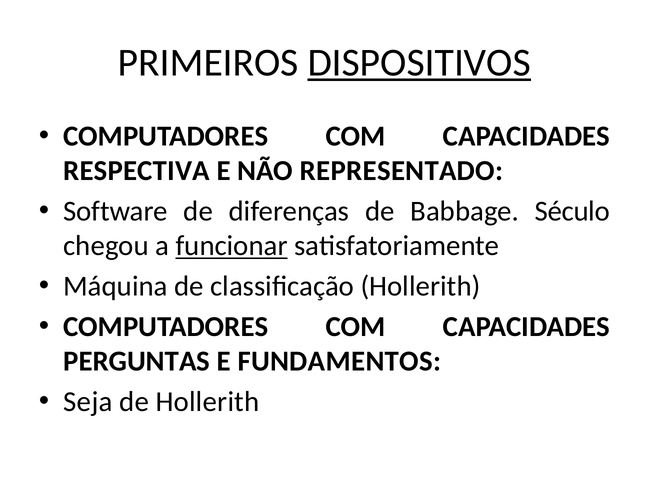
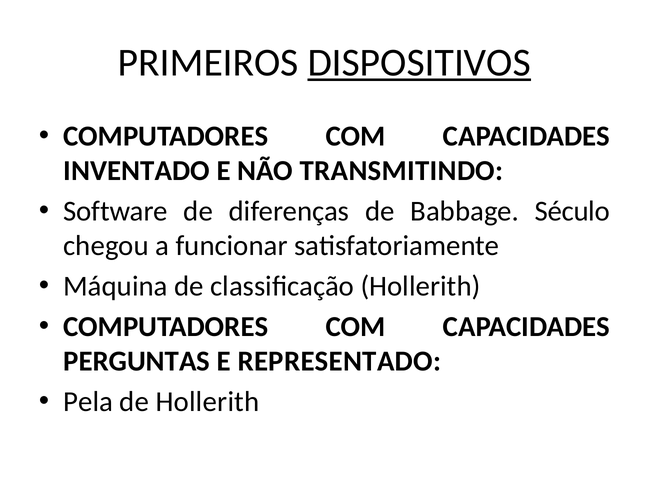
RESPECTIVA: RESPECTIVA -> INVENTADO
REPRESENTADO: REPRESENTADO -> TRANSMITINDO
funcionar underline: present -> none
FUNDAMENTOS: FUNDAMENTOS -> REPRESENTADO
Seja: Seja -> Pela
